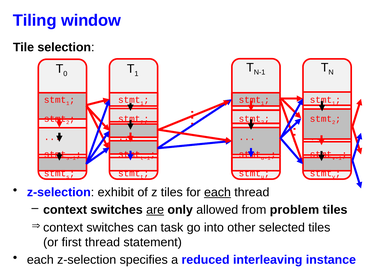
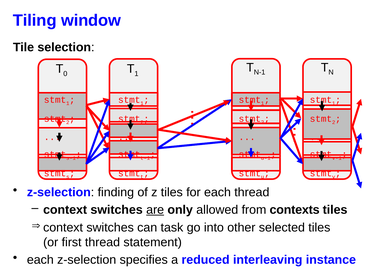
exhibit: exhibit -> finding
each at (218, 193) underline: present -> none
problem: problem -> contexts
